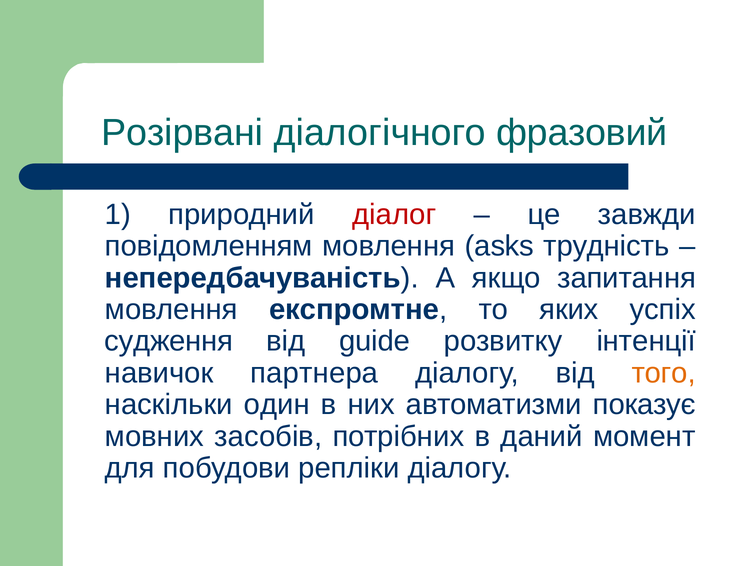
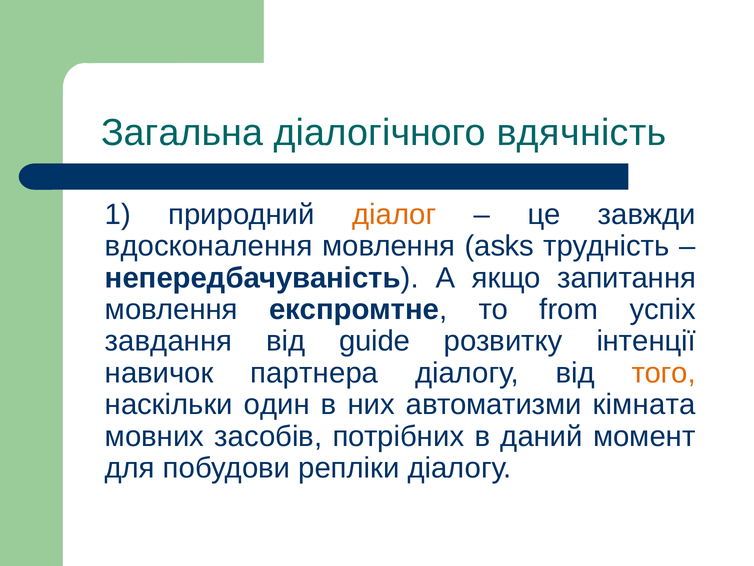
Розірвані: Розірвані -> Загальна
фразовий: фразовий -> вдячність
діалог colour: red -> orange
повідомленням: повідомленням -> вдосконалення
яких: яких -> from
судження: судження -> завдання
показує: показує -> кімната
